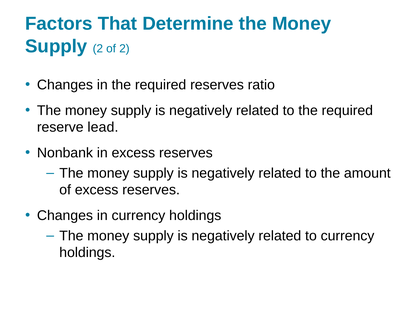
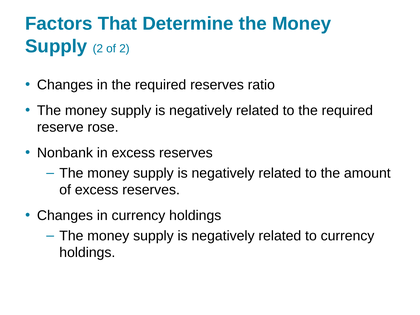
lead: lead -> rose
